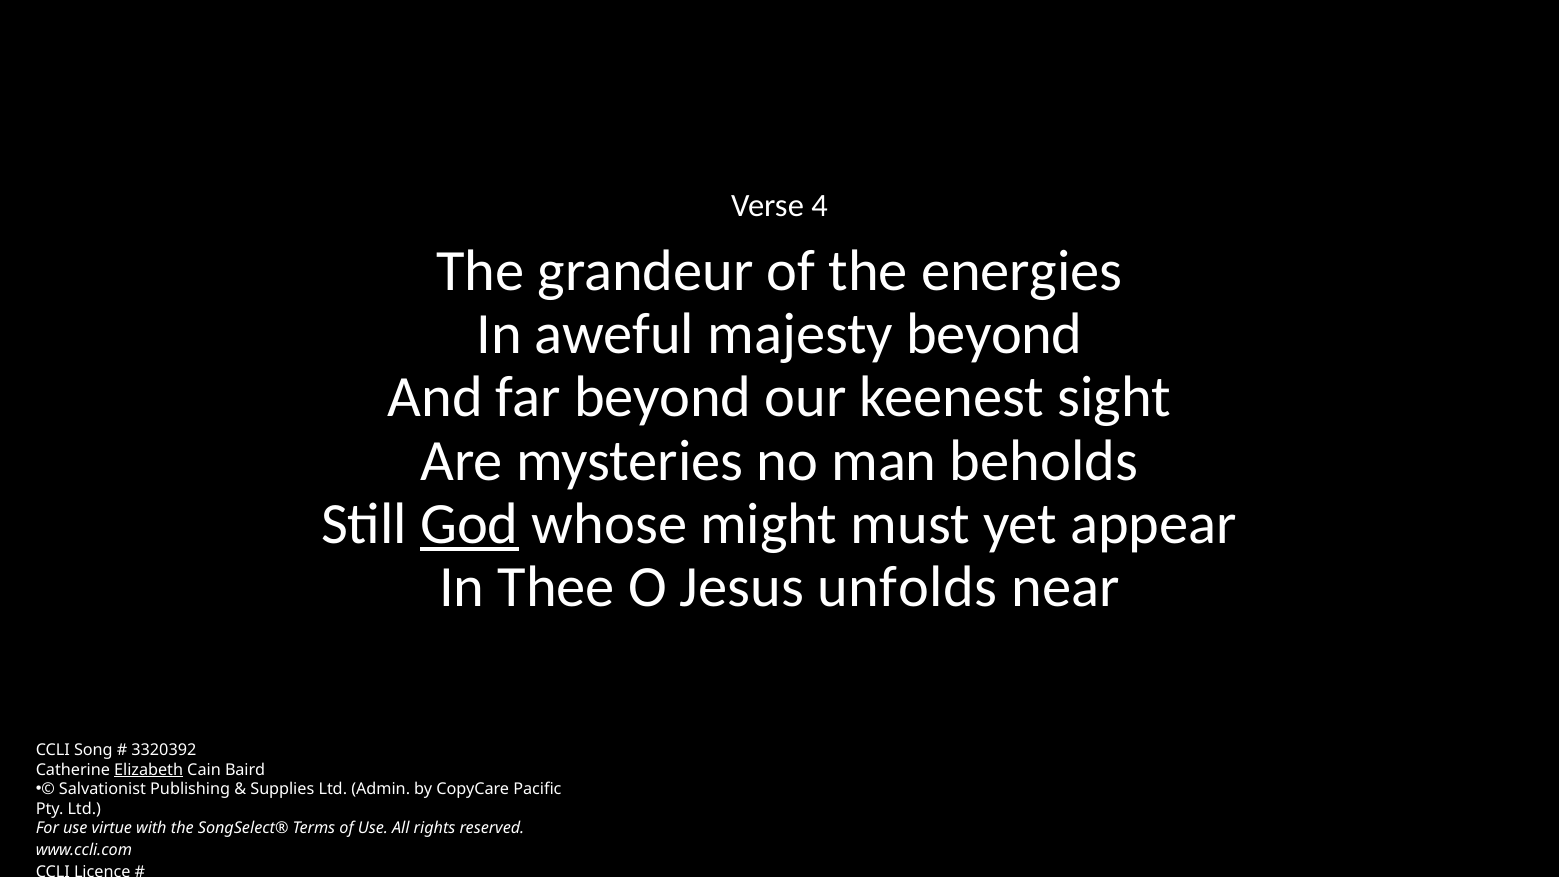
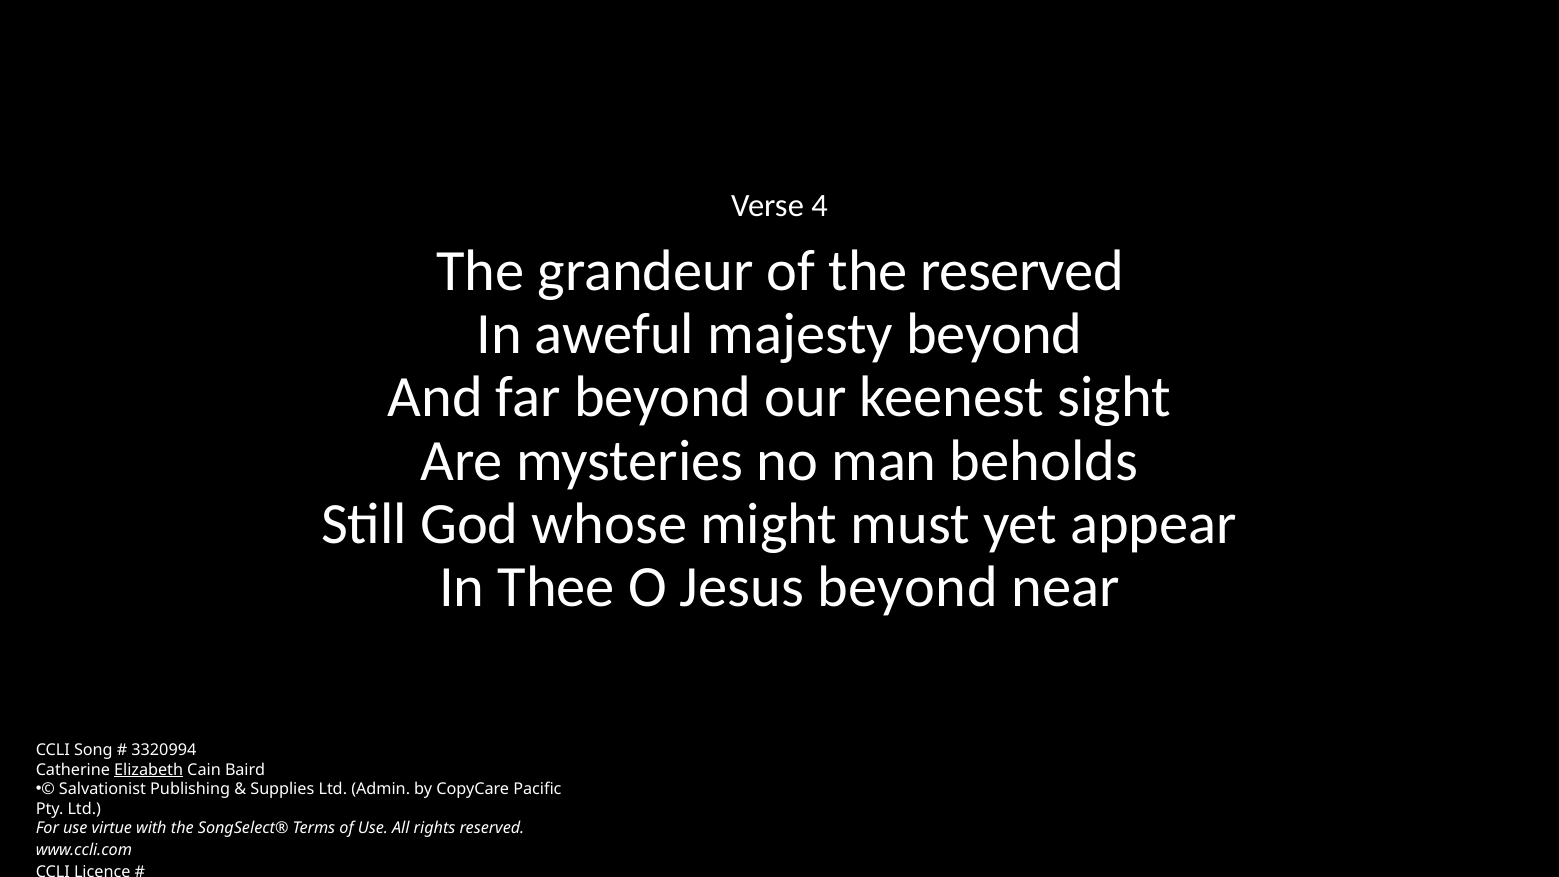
the energies: energies -> reserved
God underline: present -> none
Jesus unfolds: unfolds -> beyond
3320392: 3320392 -> 3320994
